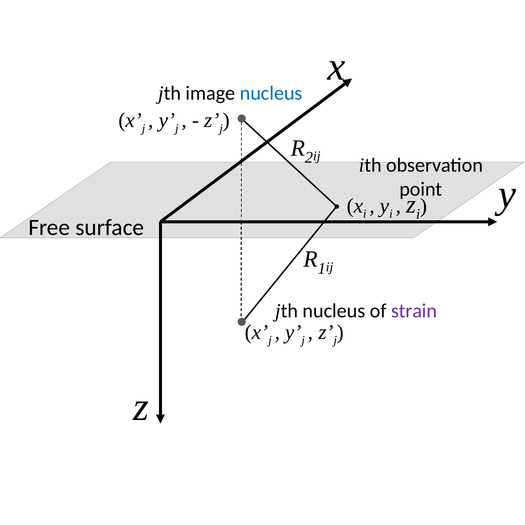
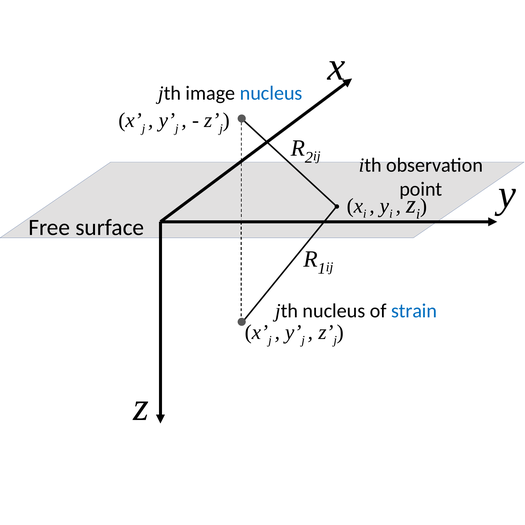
strain colour: purple -> blue
